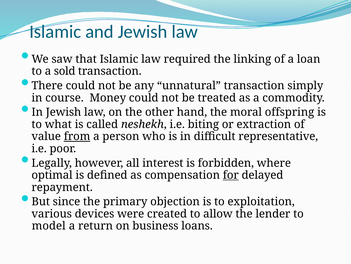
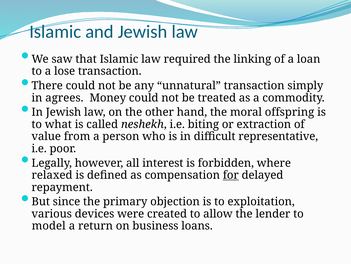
sold: sold -> lose
course: course -> agrees
from underline: present -> none
optimal: optimal -> relaxed
